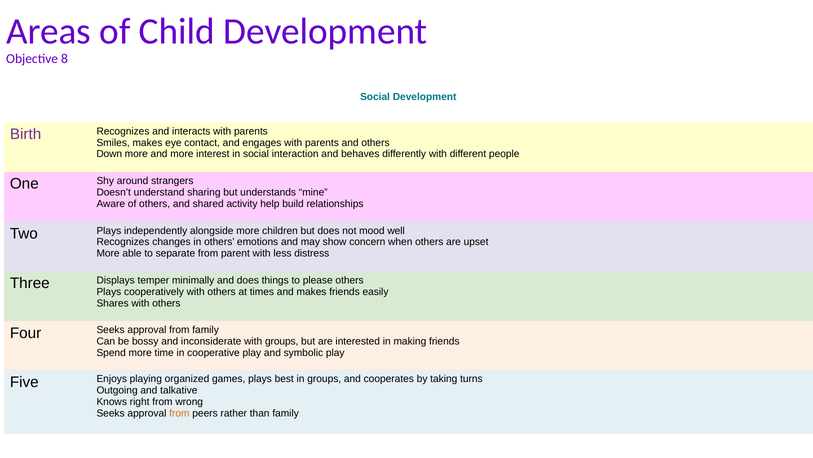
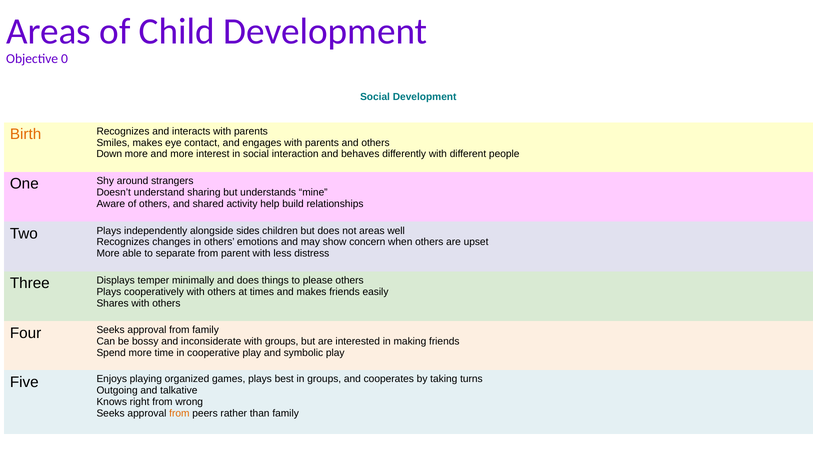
8: 8 -> 0
Birth colour: purple -> orange
alongside more: more -> sides
not mood: mood -> areas
